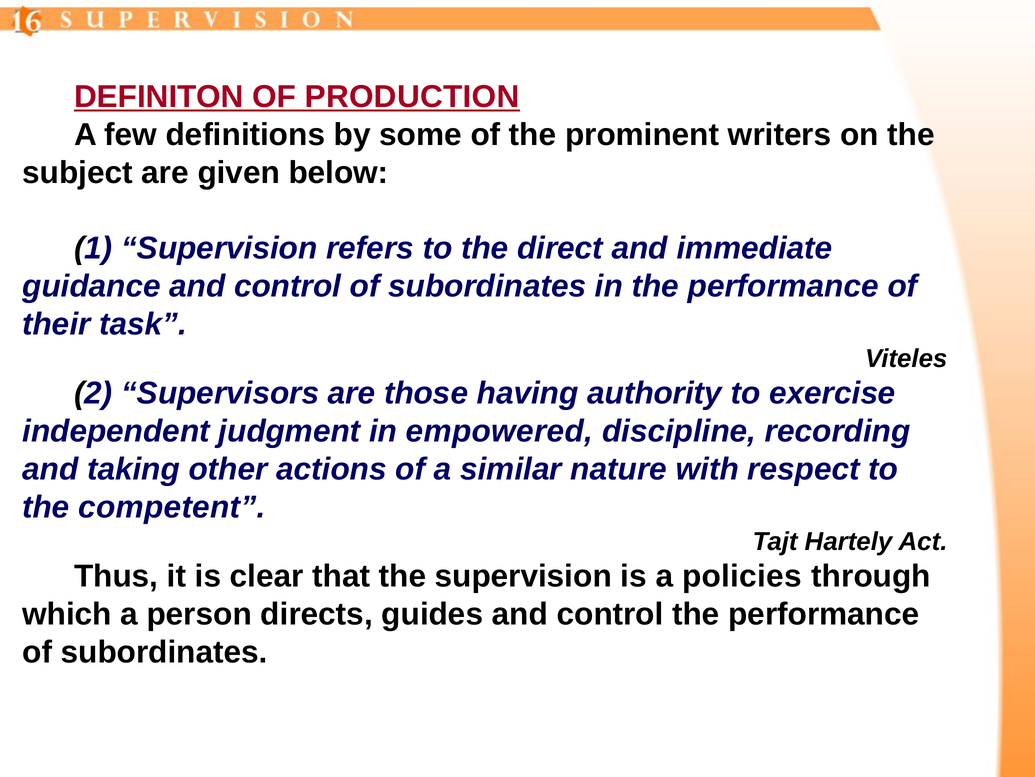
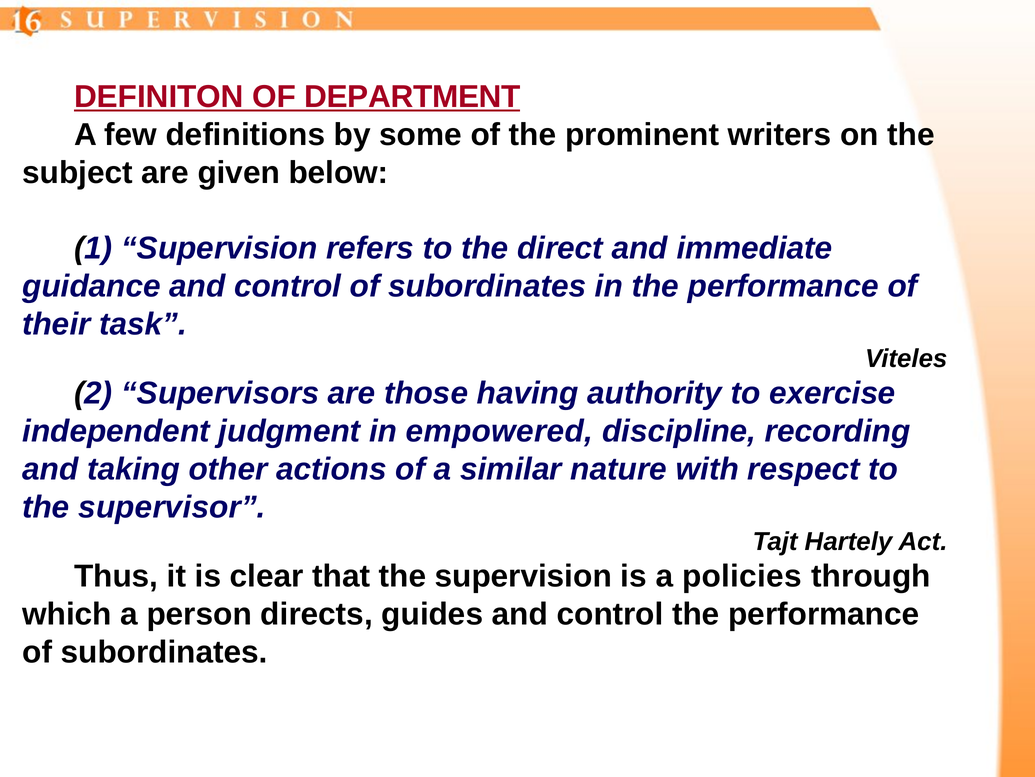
PRODUCTION: PRODUCTION -> DEPARTMENT
competent: competent -> supervisor
